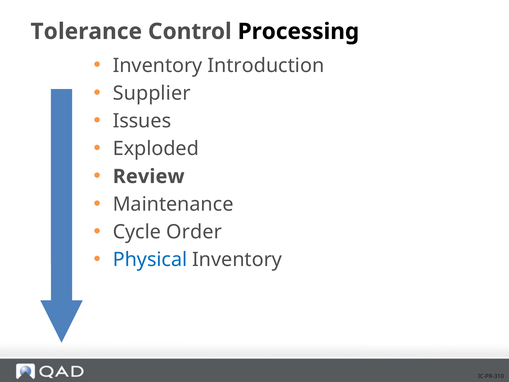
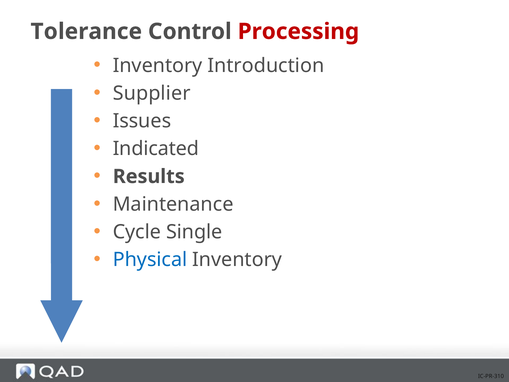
Processing colour: black -> red
Exploded: Exploded -> Indicated
Review: Review -> Results
Order: Order -> Single
